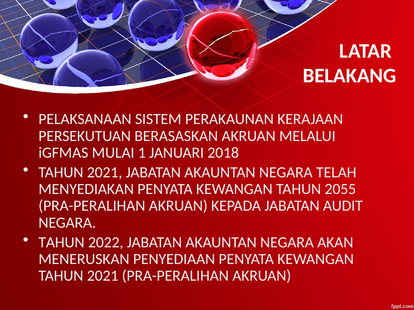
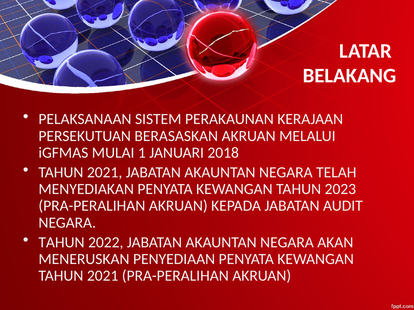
2055: 2055 -> 2023
